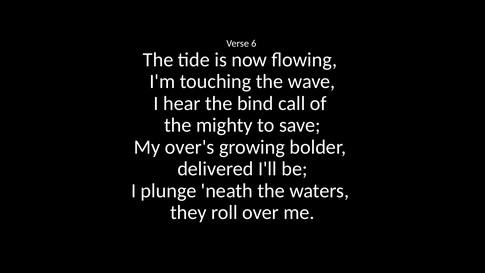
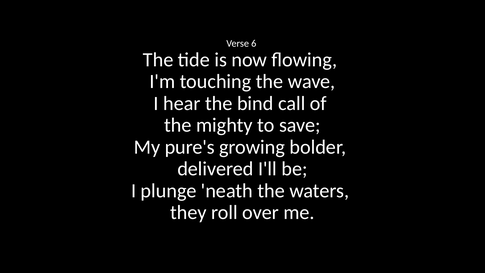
over's: over's -> pure's
